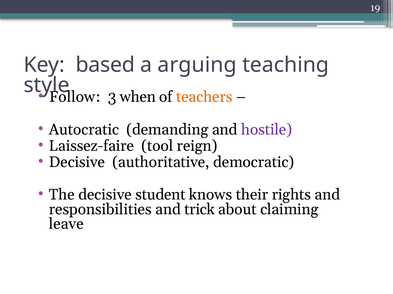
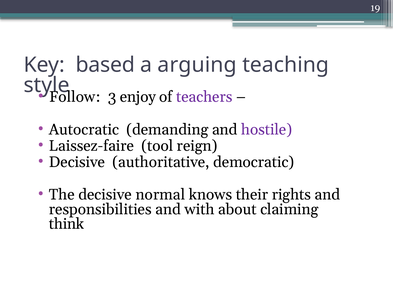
when: when -> enjoy
teachers colour: orange -> purple
student: student -> normal
trick: trick -> with
leave: leave -> think
